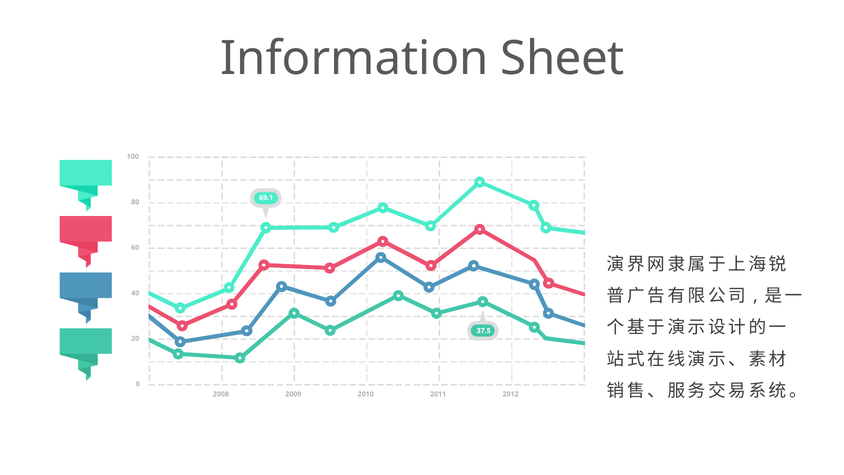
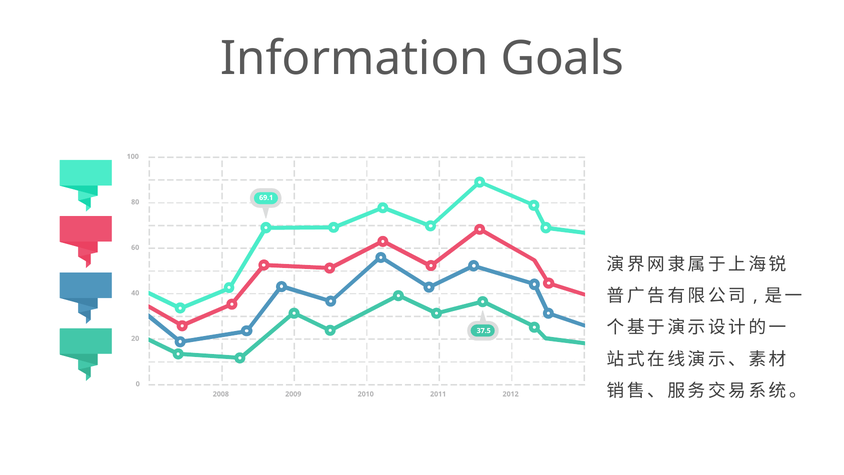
Sheet: Sheet -> Goals
